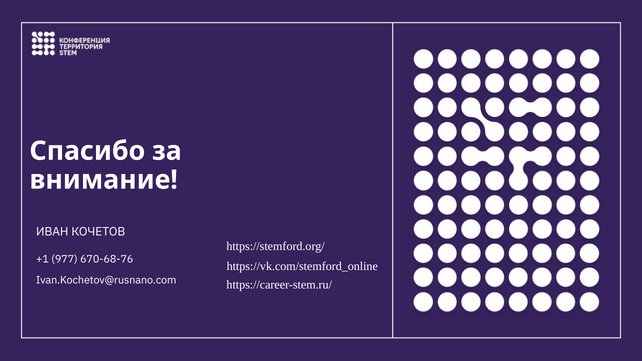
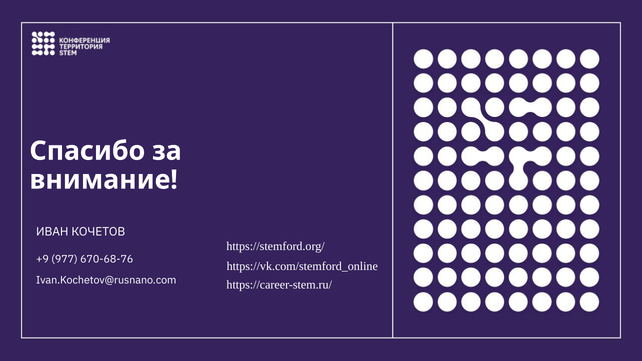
+1: +1 -> +9
